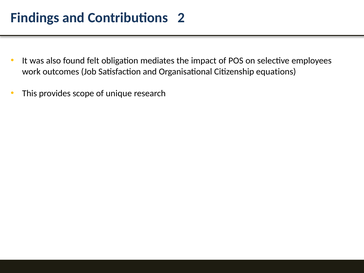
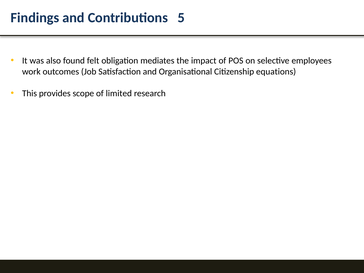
2: 2 -> 5
unique: unique -> limited
